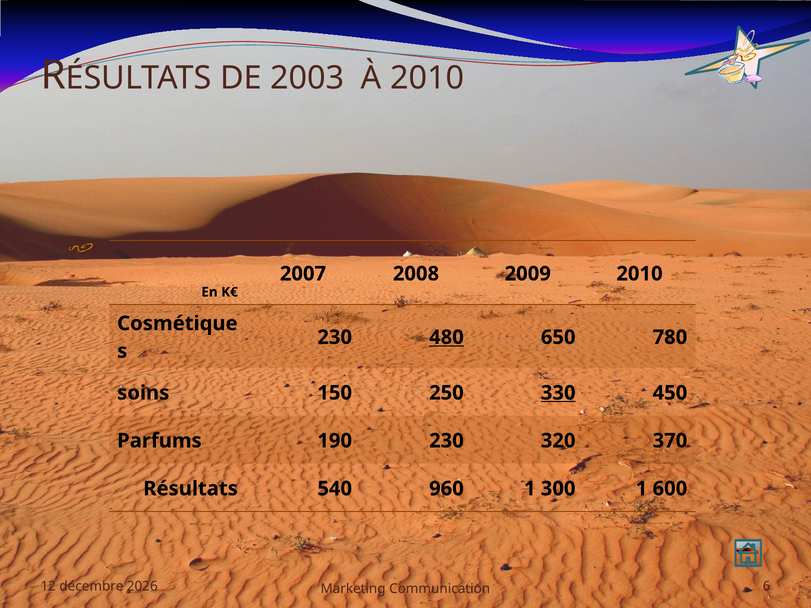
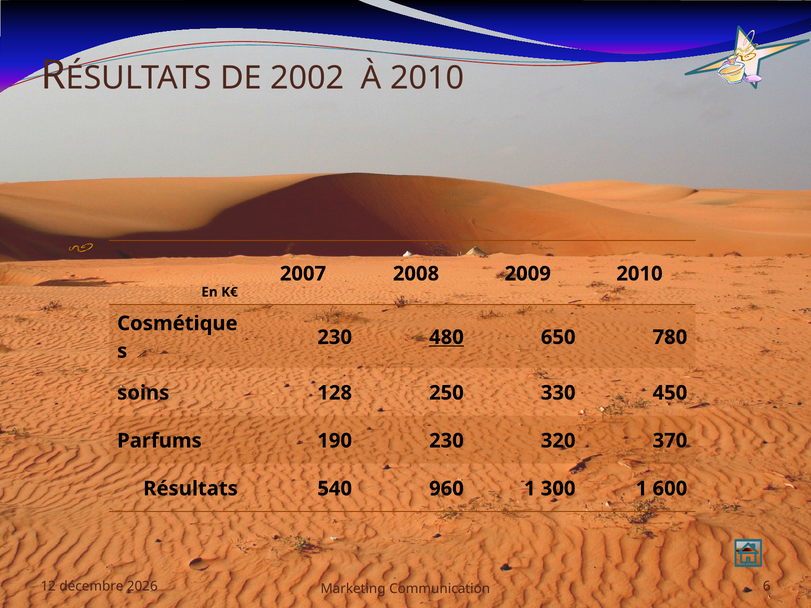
2003: 2003 -> 2002
150: 150 -> 128
330 underline: present -> none
